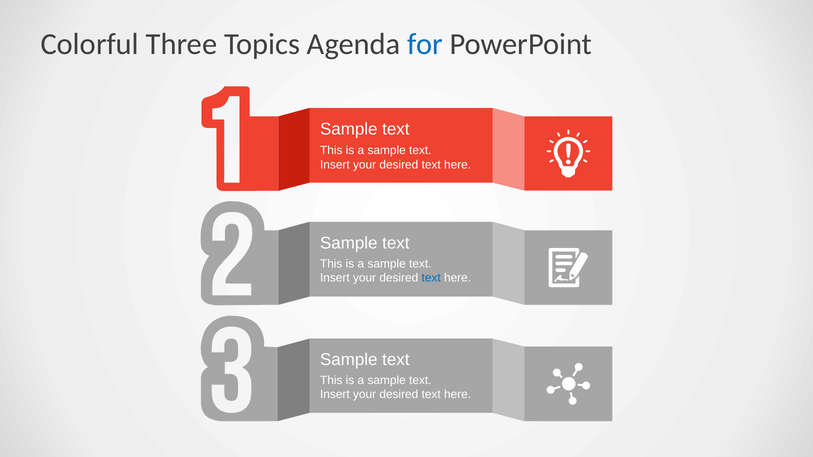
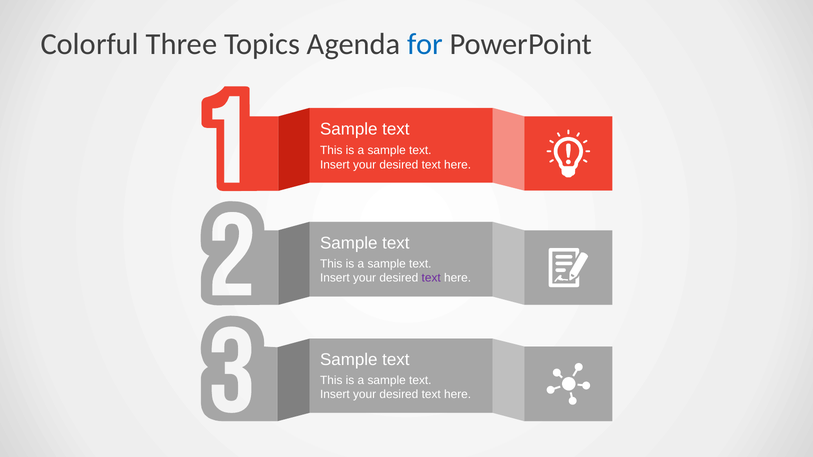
text at (431, 278) colour: blue -> purple
